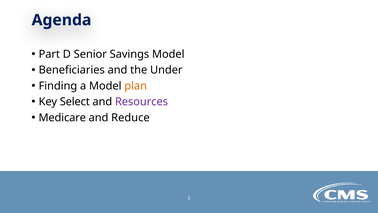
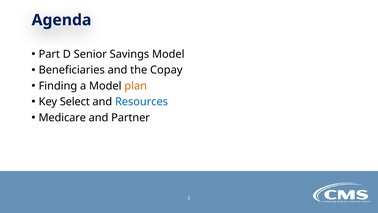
Under: Under -> Copay
Resources colour: purple -> blue
Reduce: Reduce -> Partner
